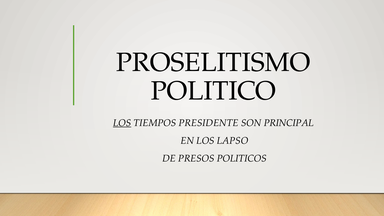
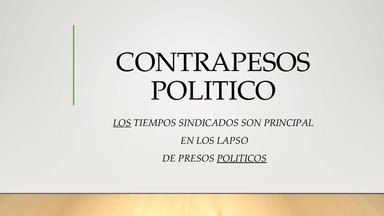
PROSELITISMO: PROSELITISMO -> CONTRAPESOS
PRESIDENTE: PRESIDENTE -> SINDICADOS
POLITICOS underline: none -> present
